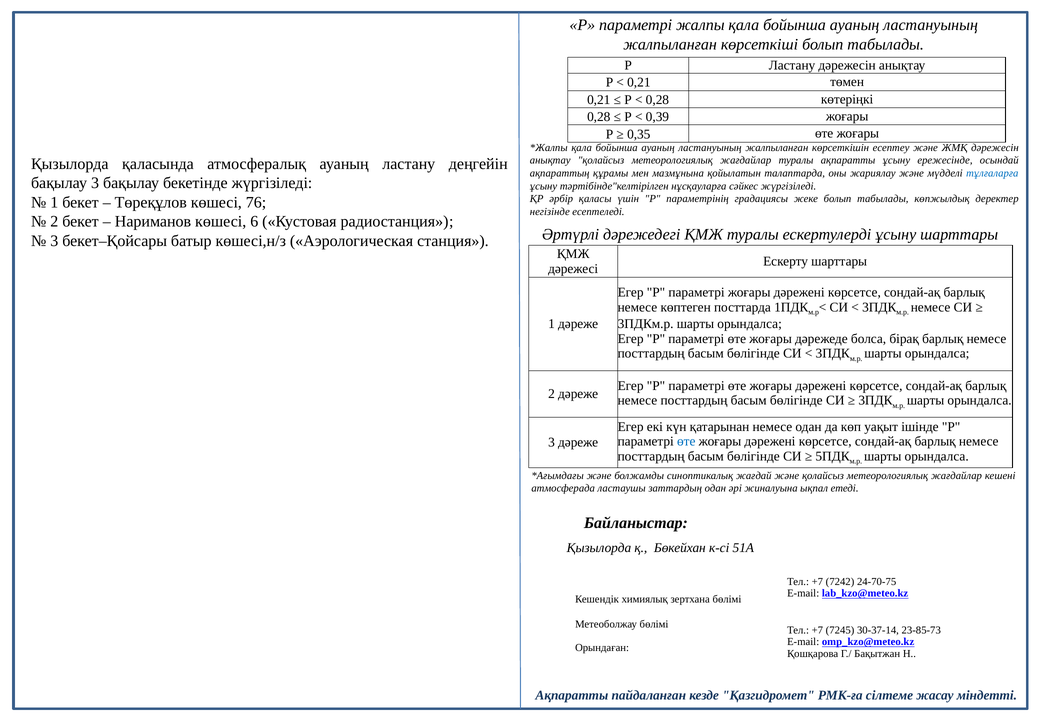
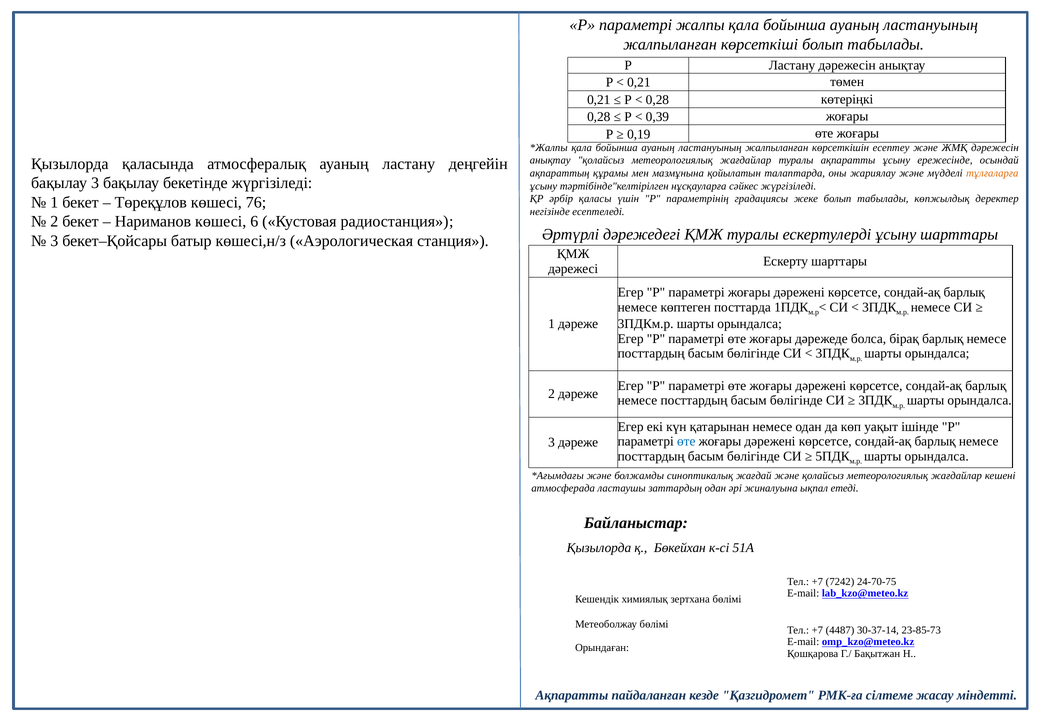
0,35: 0,35 -> 0,19
тұлғаларға colour: blue -> orange
7245: 7245 -> 4487
